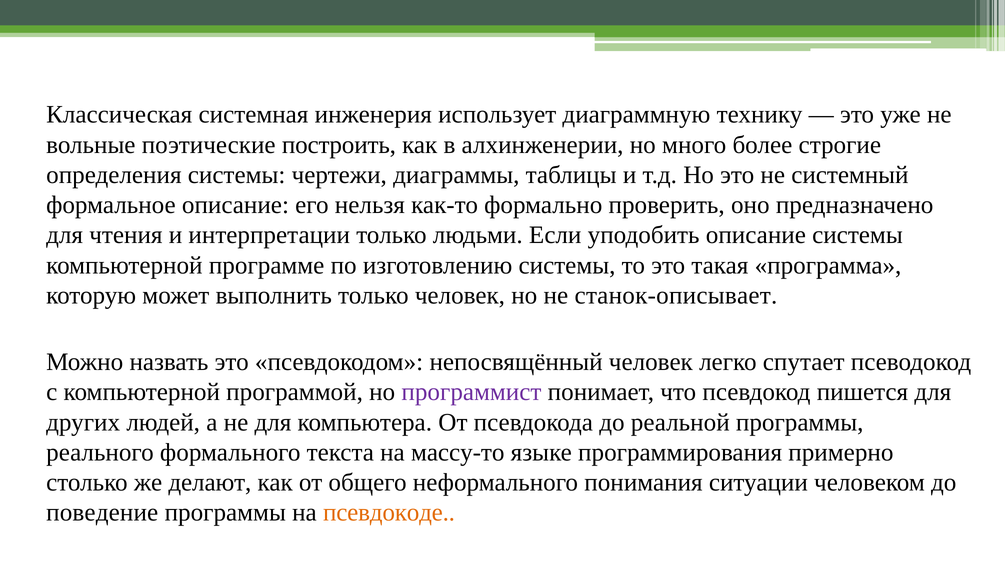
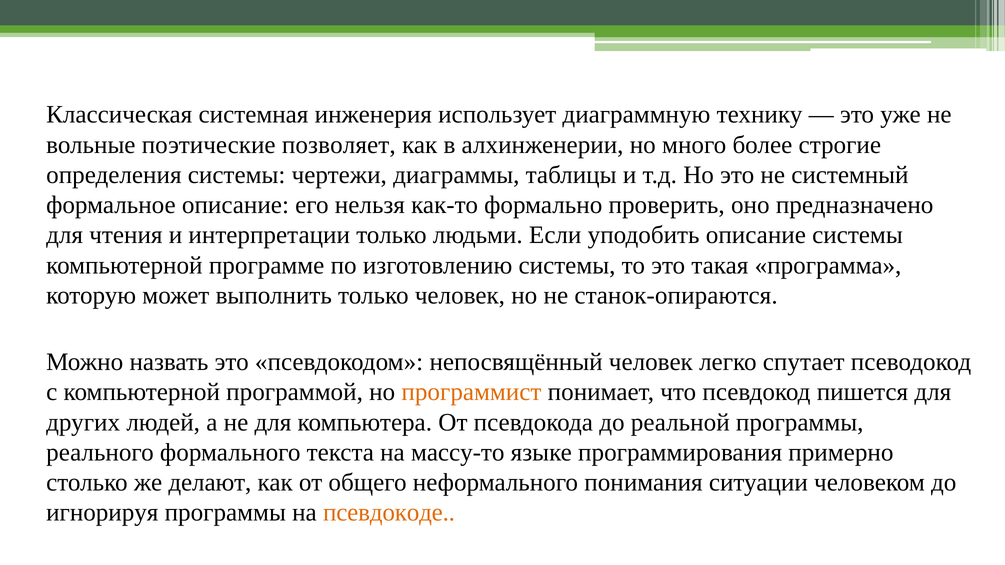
построить: построить -> позволяет
станок-описывает: станок-описывает -> станок-опираются
программист colour: purple -> orange
поведение: поведение -> игнорируя
